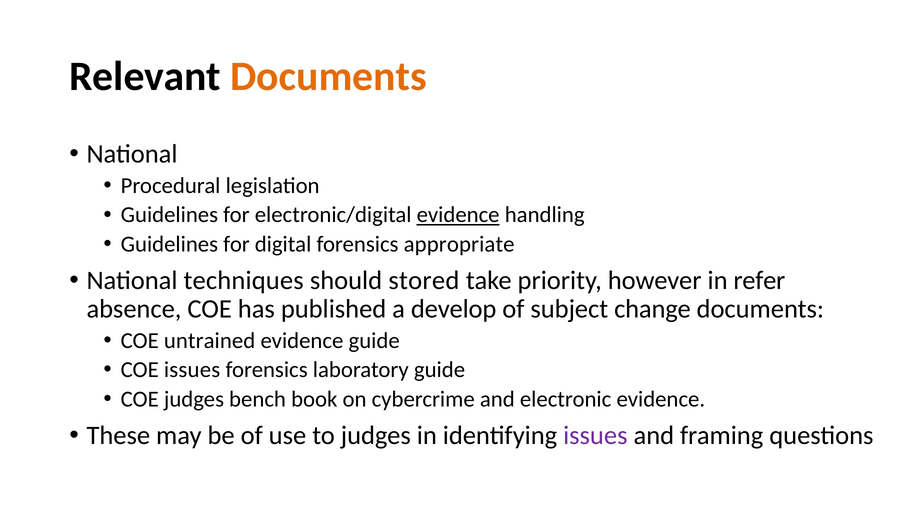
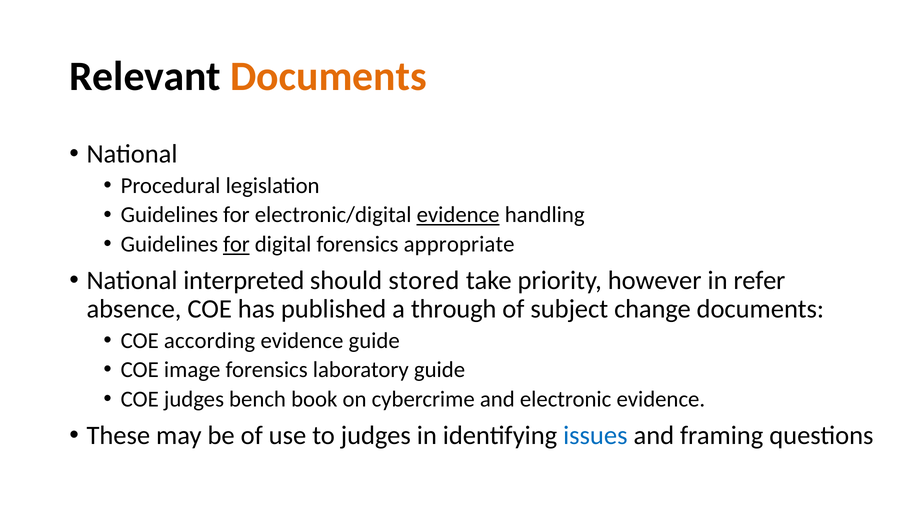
for at (236, 244) underline: none -> present
techniques: techniques -> interpreted
develop: develop -> through
untrained: untrained -> according
COE issues: issues -> image
issues at (595, 435) colour: purple -> blue
